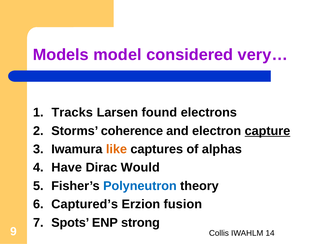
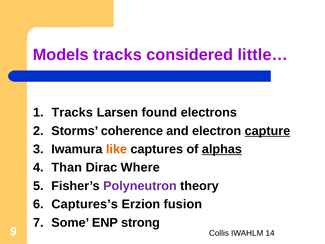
Models model: model -> tracks
very…: very… -> little…
alphas underline: none -> present
Have: Have -> Than
Would: Would -> Where
Polyneutron colour: blue -> purple
Captured’s: Captured’s -> Captures’s
Spots: Spots -> Some
